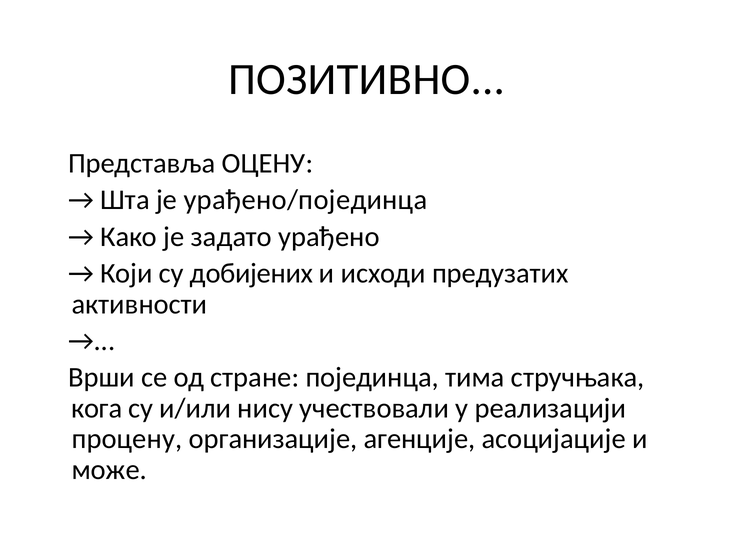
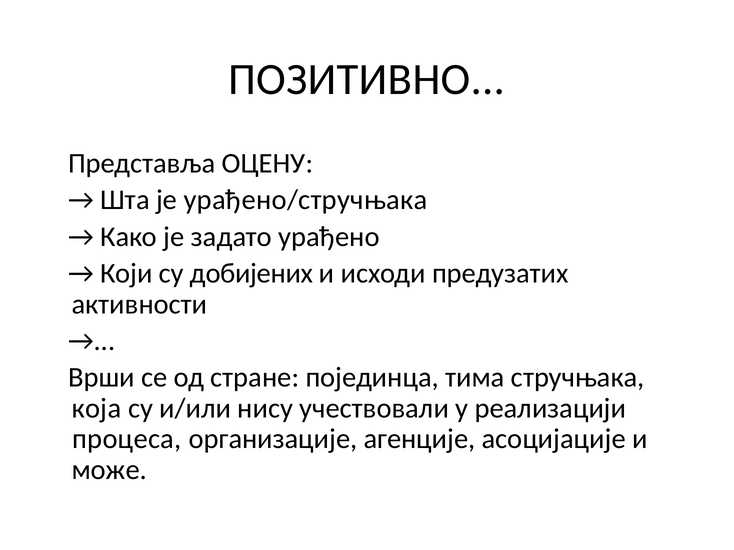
урађено/појединца: урађено/појединца -> урађено/стручњака
кога: кога -> којa
процену: процену -> процеса
